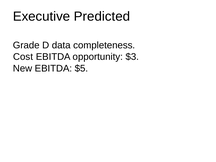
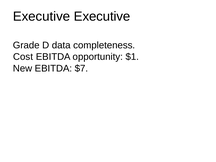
Executive Predicted: Predicted -> Executive
$3: $3 -> $1
$5: $5 -> $7
